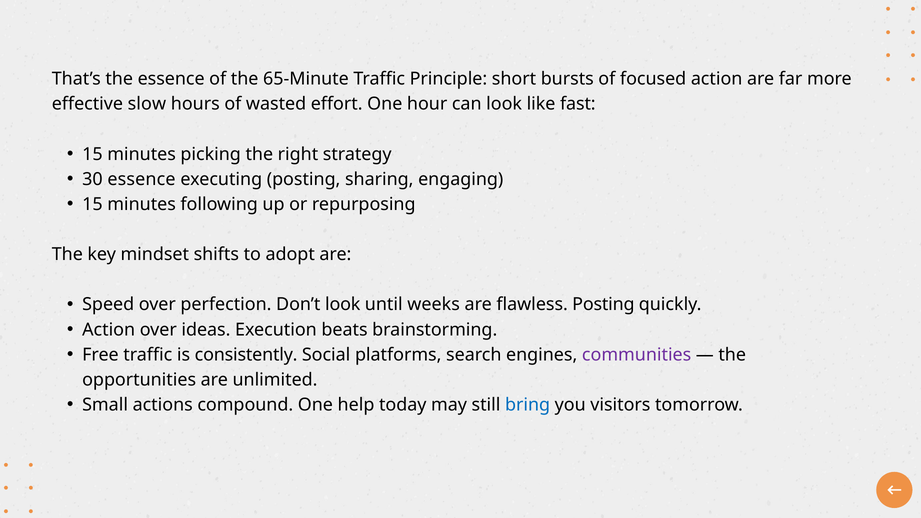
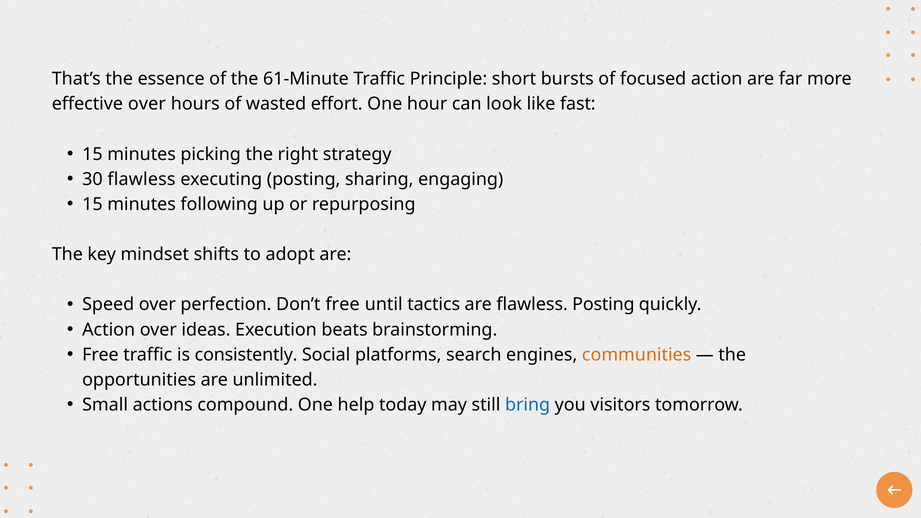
65-Minute: 65-Minute -> 61-Minute
effective slow: slow -> over
30 essence: essence -> flawless
Don’t look: look -> free
weeks: weeks -> tactics
communities colour: purple -> orange
